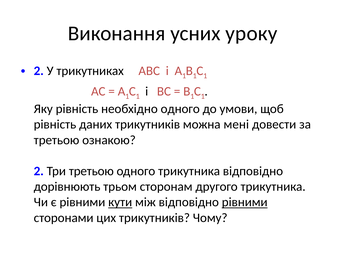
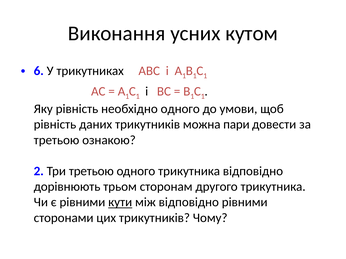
уроку: уроку -> кутом
2 at (39, 71): 2 -> 6
мені: мені -> пари
рівними at (245, 203) underline: present -> none
